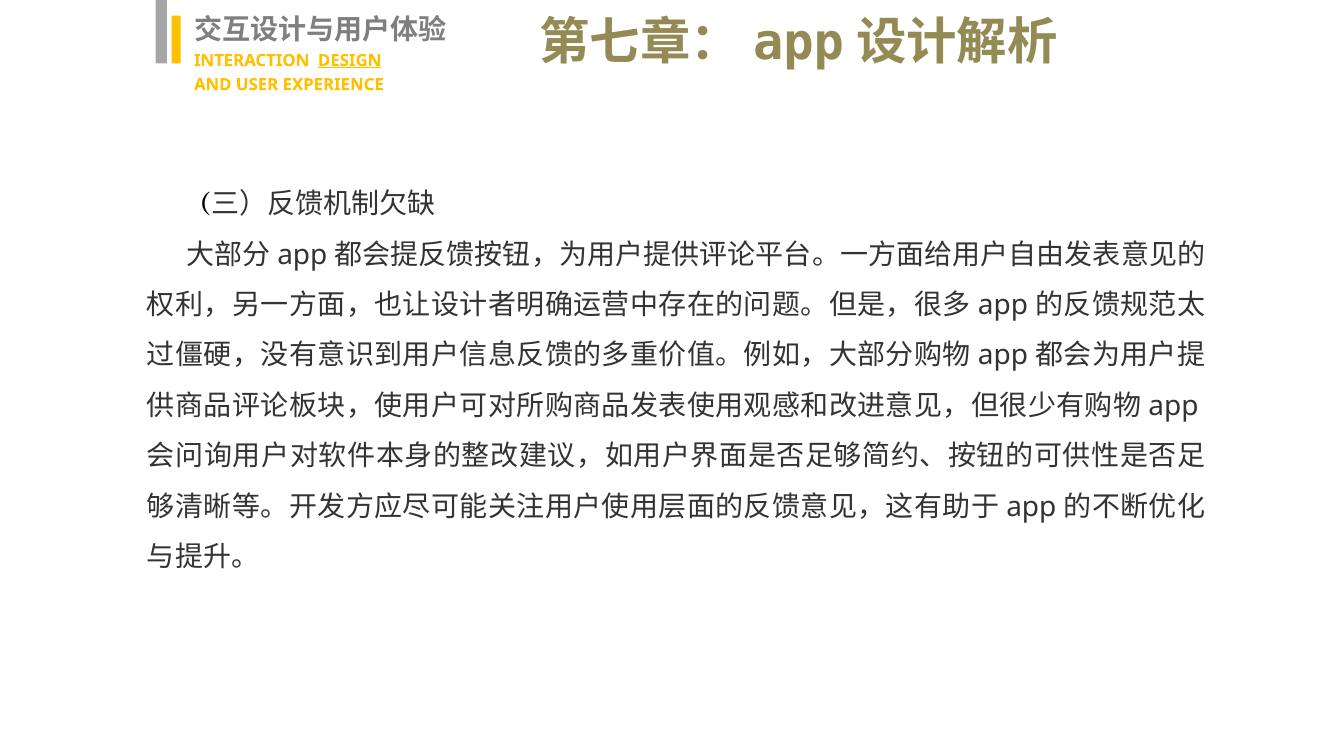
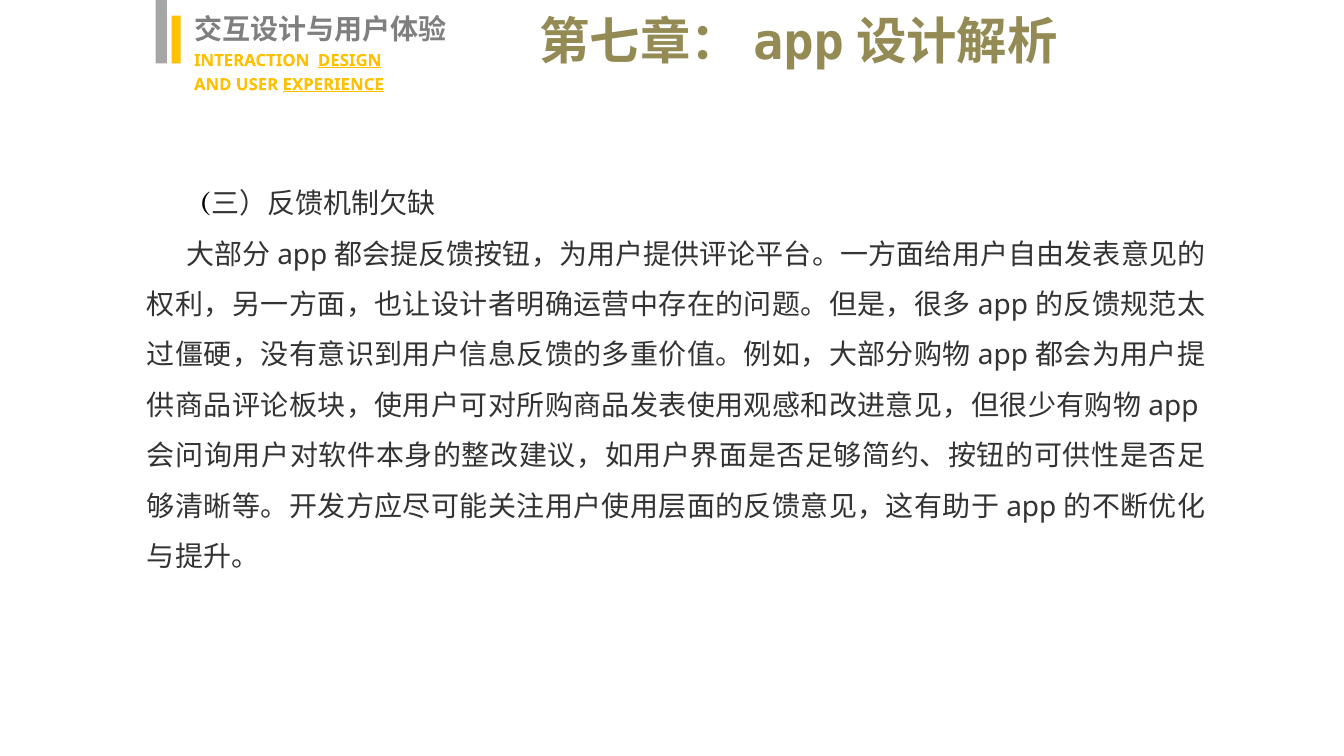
EXPERIENCE underline: none -> present
